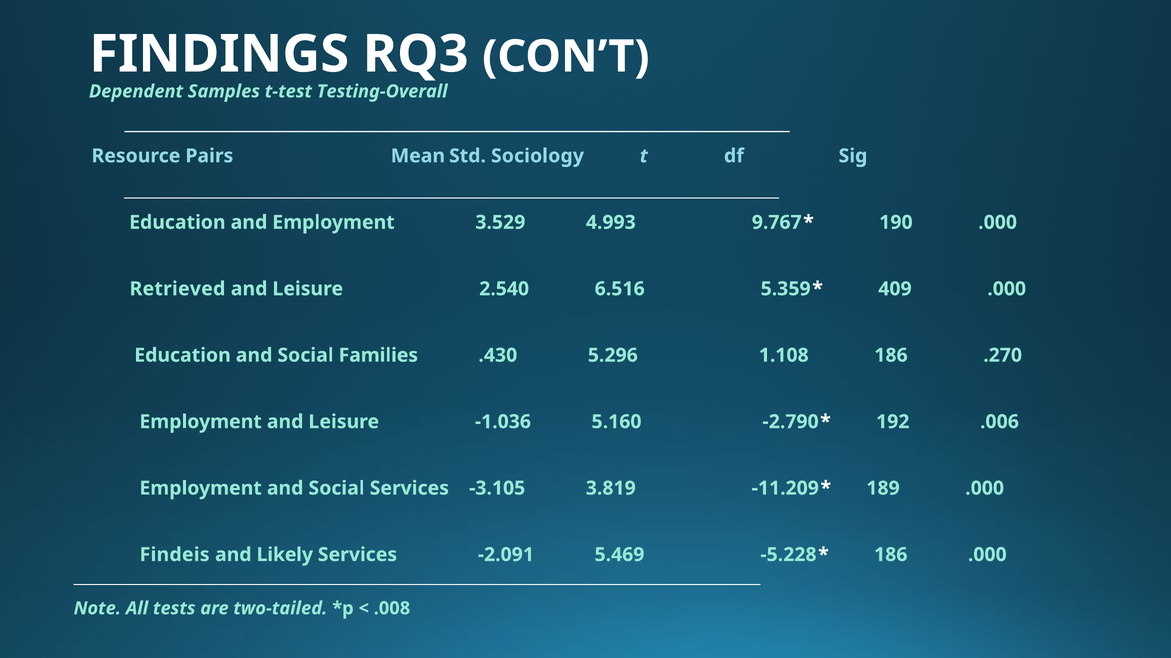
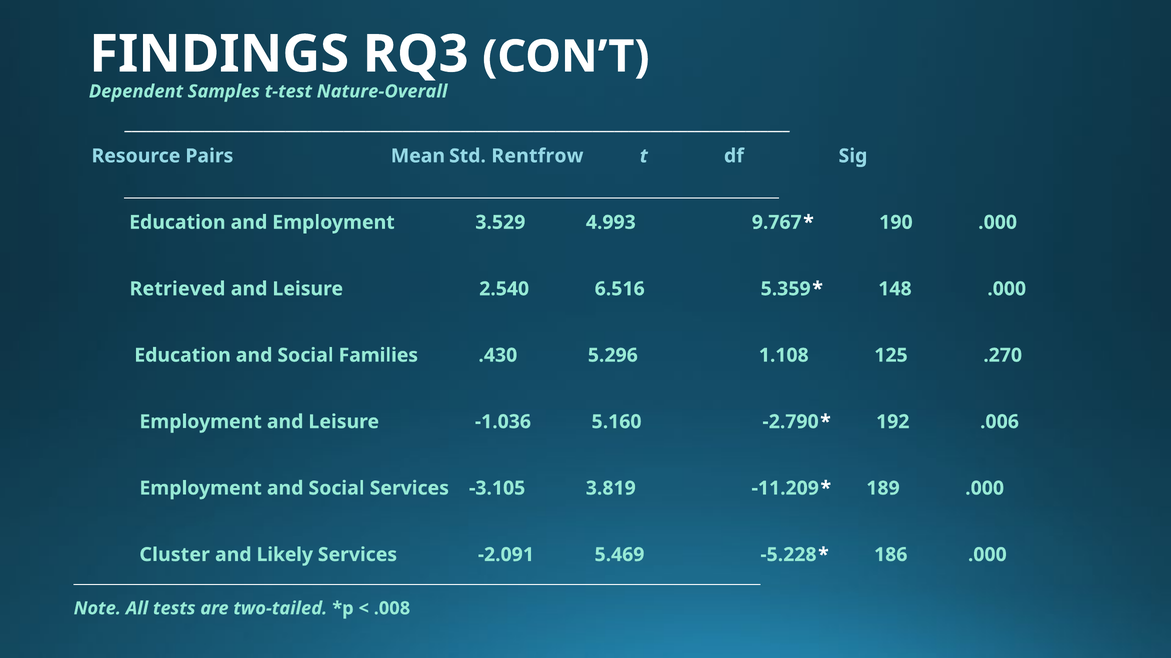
Testing-Overall: Testing-Overall -> Nature-Overall
Sociology: Sociology -> Rentfrow
409: 409 -> 148
1.108 186: 186 -> 125
Findeis: Findeis -> Cluster
